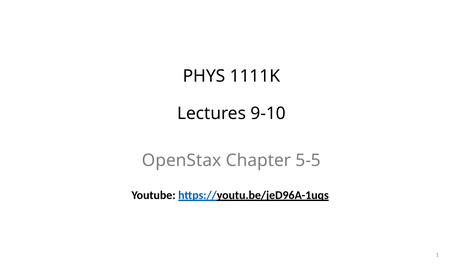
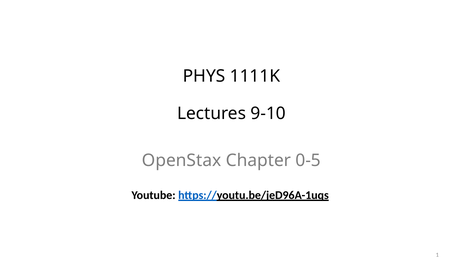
5-5: 5-5 -> 0-5
